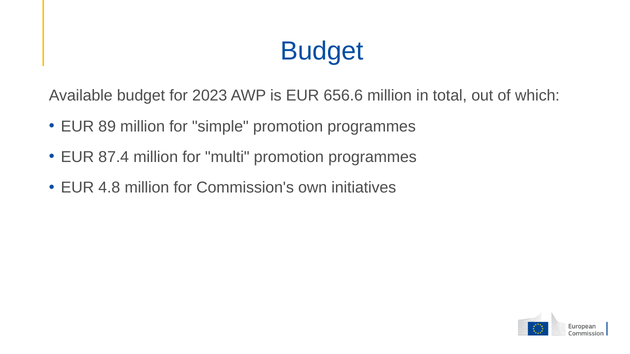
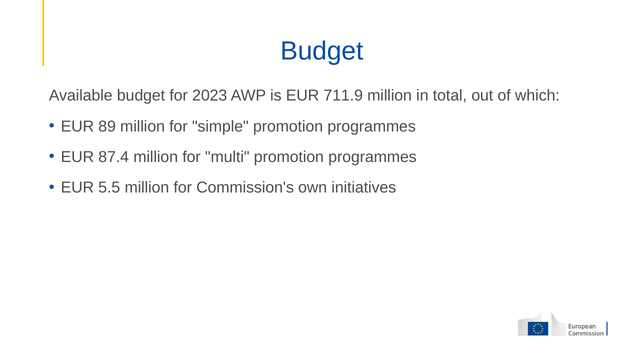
656.6: 656.6 -> 711.9
4.8: 4.8 -> 5.5
